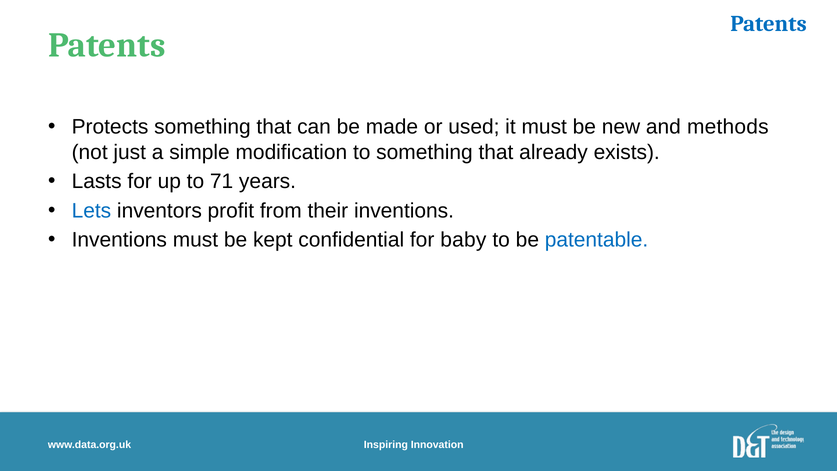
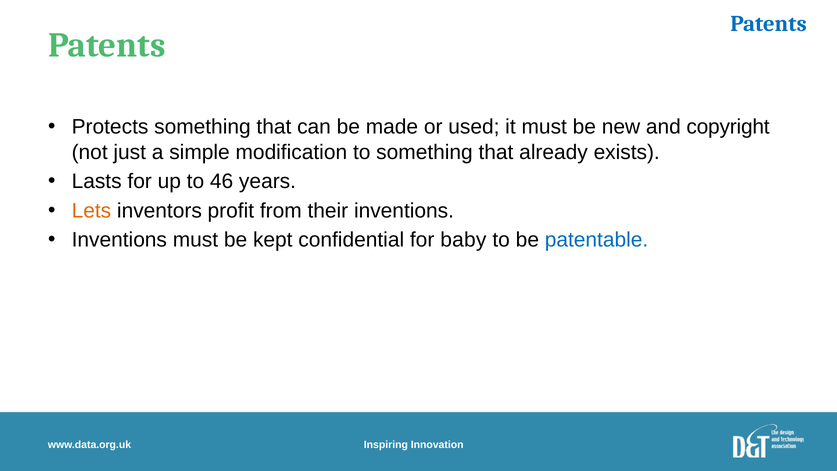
methods: methods -> copyright
71: 71 -> 46
Lets colour: blue -> orange
